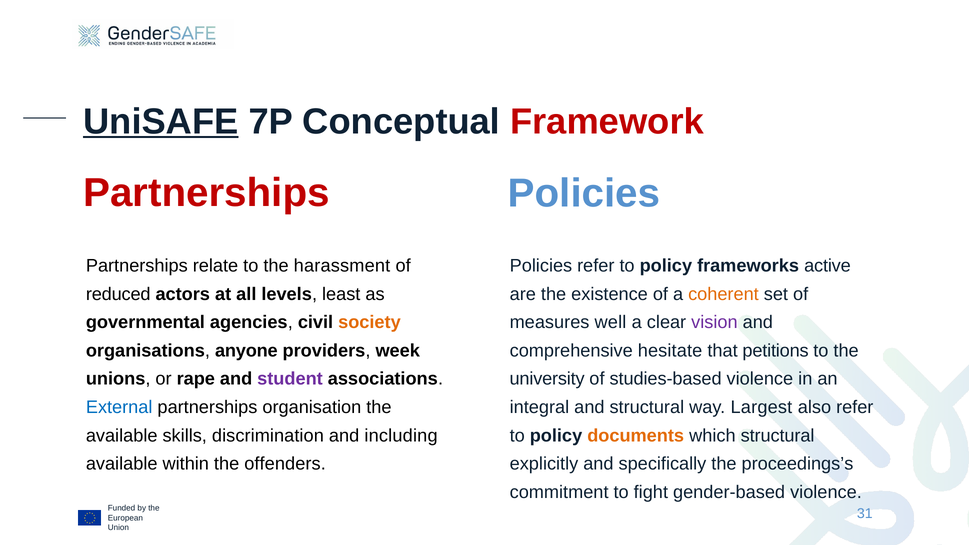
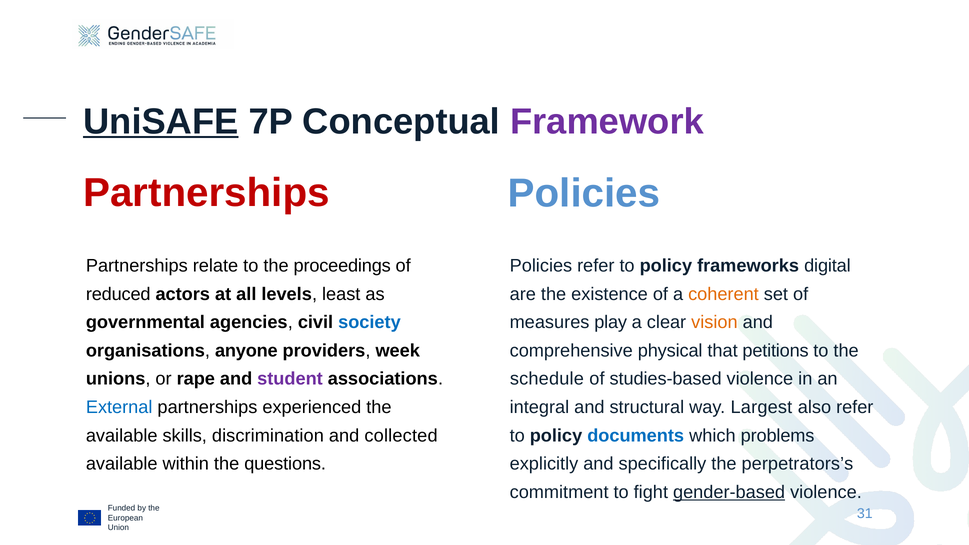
Framework colour: red -> purple
harassment: harassment -> proceedings
active: active -> digital
society colour: orange -> blue
well: well -> play
vision colour: purple -> orange
hesitate: hesitate -> physical
university: university -> schedule
organisation: organisation -> experienced
including: including -> collected
documents colour: orange -> blue
which structural: structural -> problems
offenders: offenders -> questions
proceedings’s: proceedings’s -> perpetrators’s
gender-based underline: none -> present
